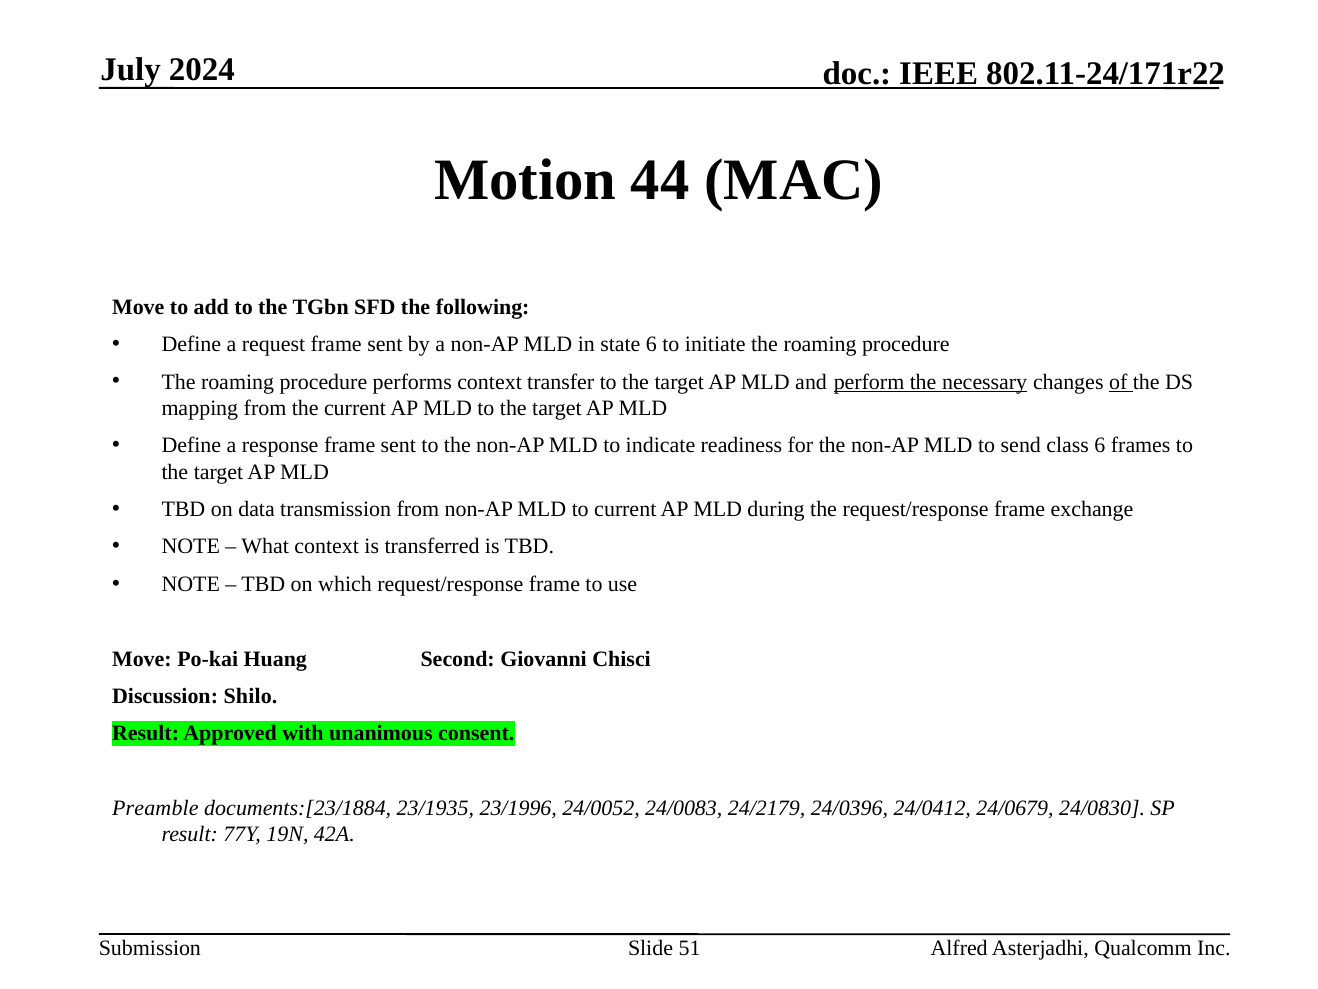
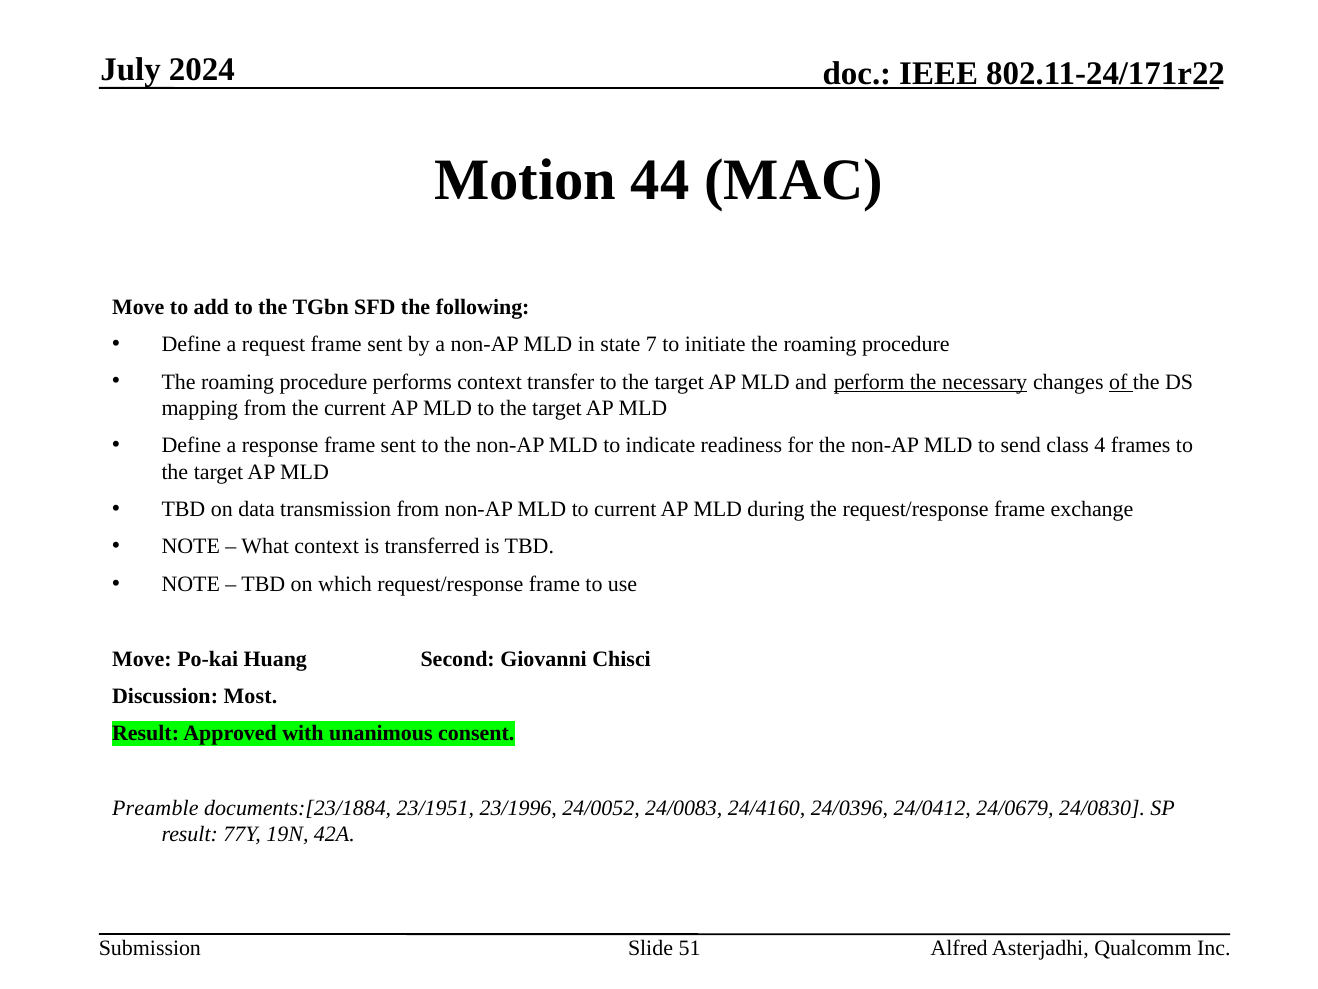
state 6: 6 -> 7
class 6: 6 -> 4
Shilo: Shilo -> Most
23/1935: 23/1935 -> 23/1951
24/2179: 24/2179 -> 24/4160
